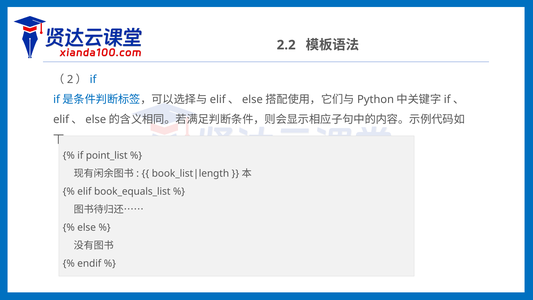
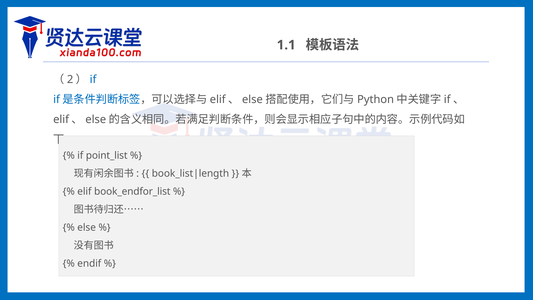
2.2: 2.2 -> 1.1
book_equals_list: book_equals_list -> book_endfor_list
